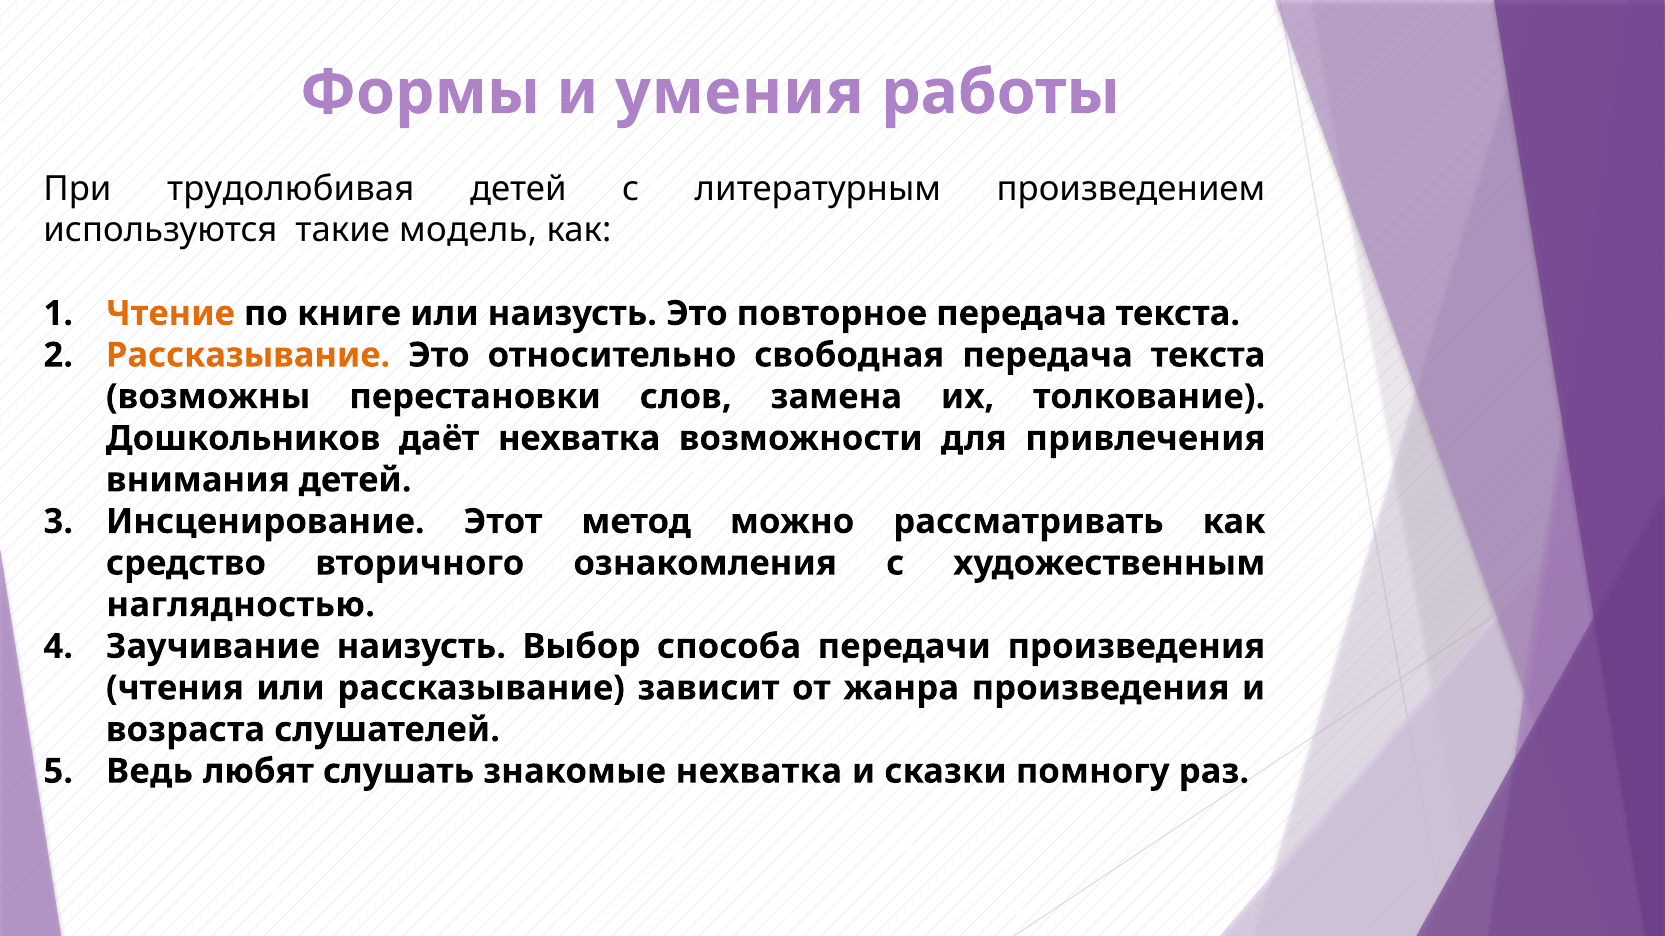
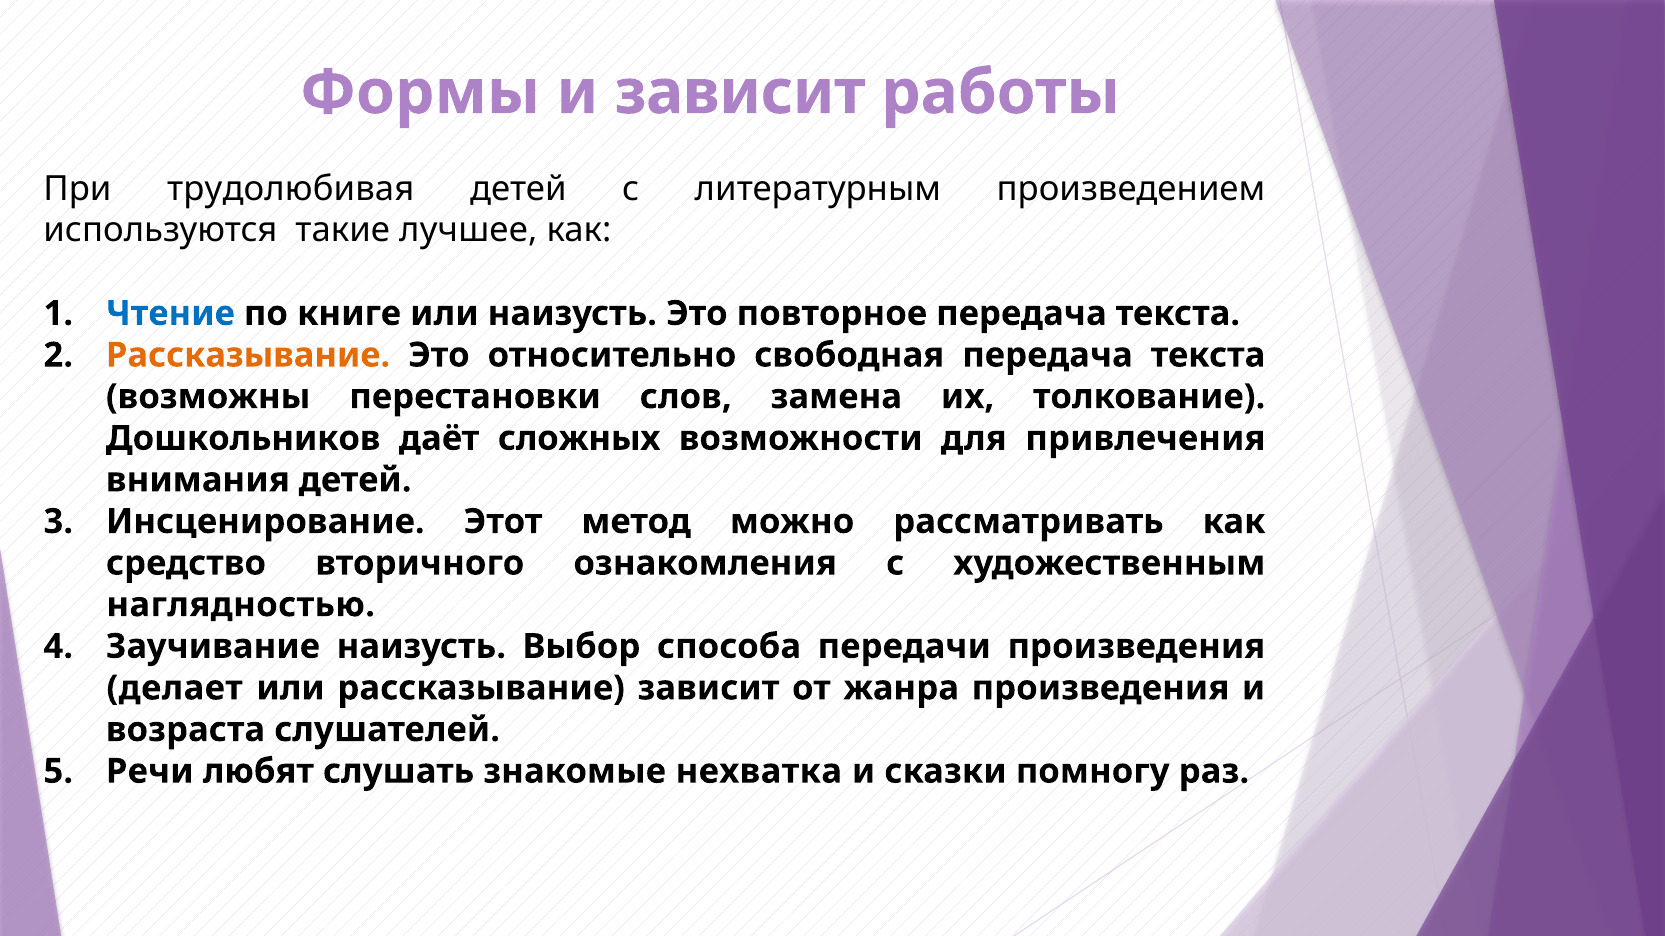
и умения: умения -> зависит
модель: модель -> лучшее
Чтение colour: orange -> blue
даёт нехватка: нехватка -> сложных
чтения: чтения -> делает
Ведь: Ведь -> Речи
